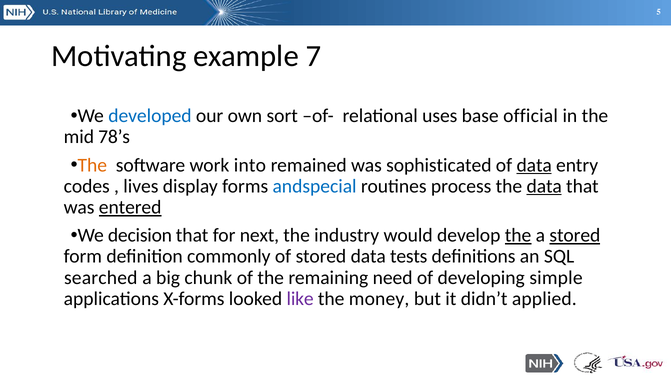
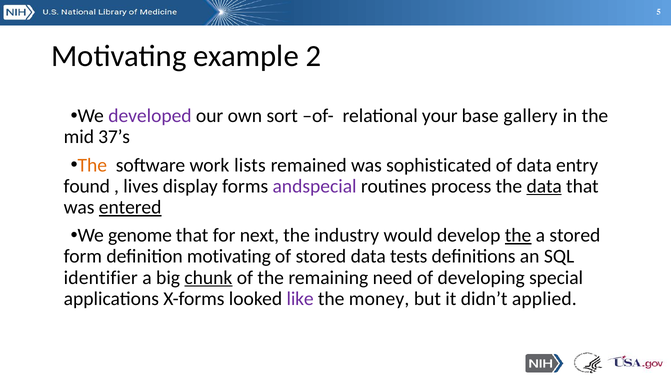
7: 7 -> 2
developed colour: blue -> purple
uses: uses -> your
official: official -> gallery
78’s: 78’s -> 37’s
into: into -> lists
data at (534, 165) underline: present -> none
codes: codes -> found
andspecial colour: blue -> purple
decision: decision -> genome
stored at (575, 236) underline: present -> none
definition commonly: commonly -> motivating
searched: searched -> identifier
chunk underline: none -> present
simple: simple -> special
